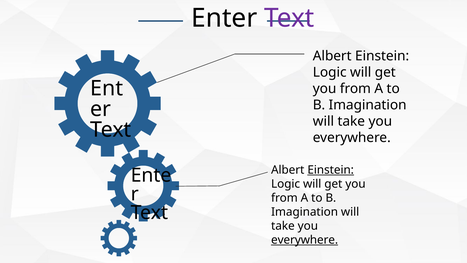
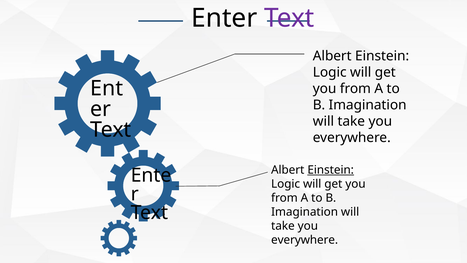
everywhere at (305, 240) underline: present -> none
